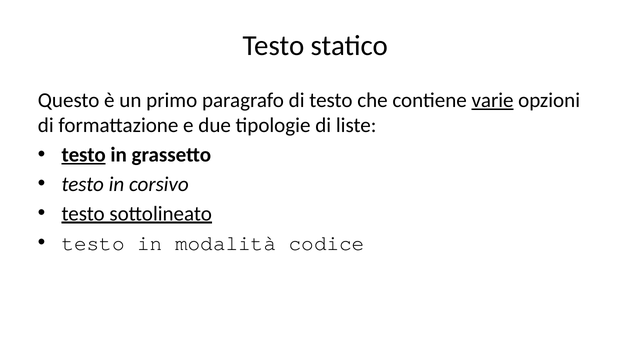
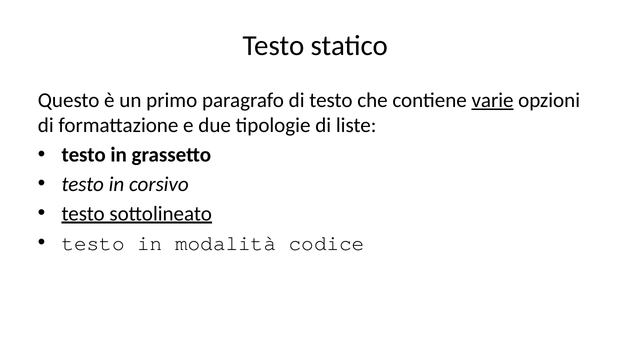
testo at (84, 155) underline: present -> none
